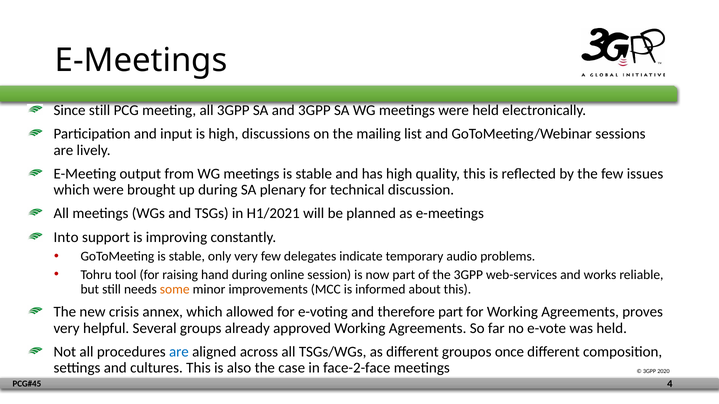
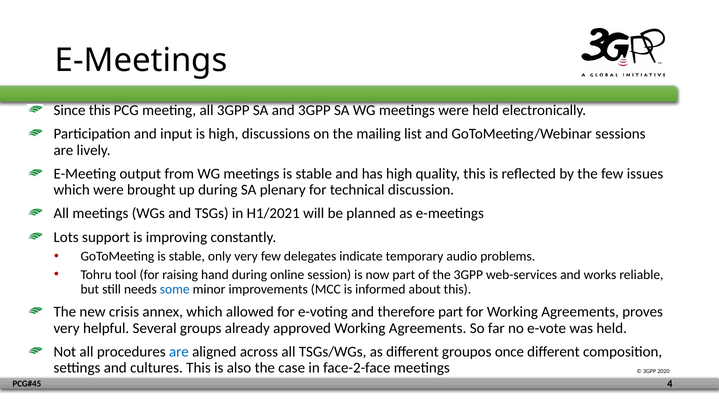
Since still: still -> this
Into: Into -> Lots
some colour: orange -> blue
